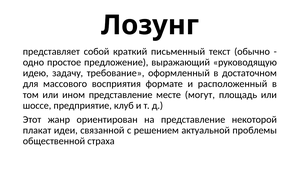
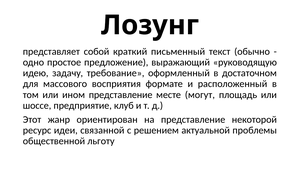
плакат: плакат -> ресурс
страха: страха -> льготу
